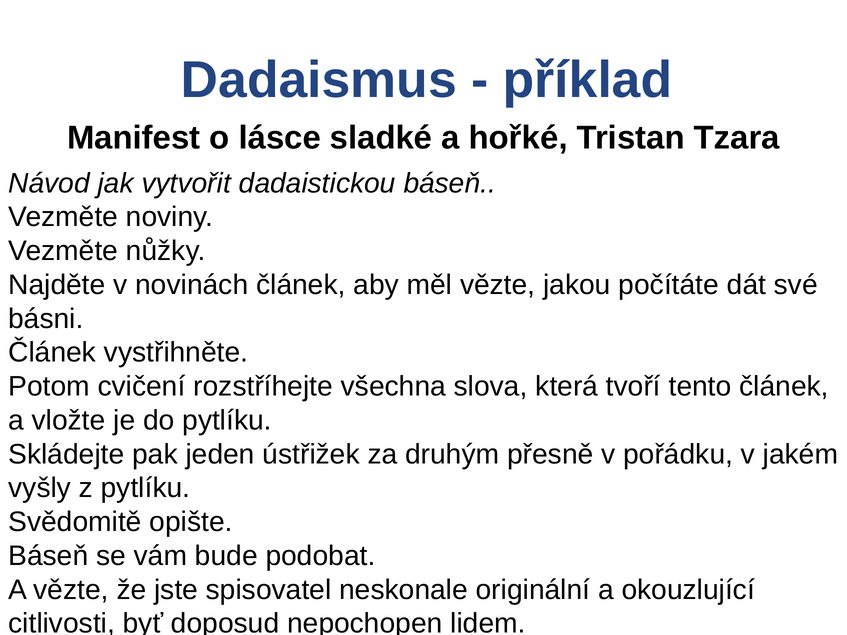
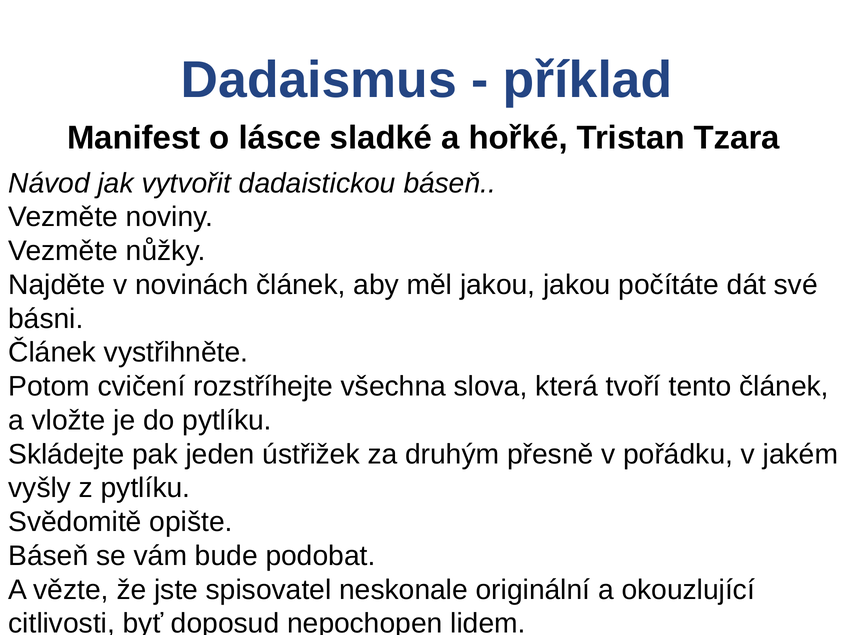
měl vězte: vězte -> jakou
